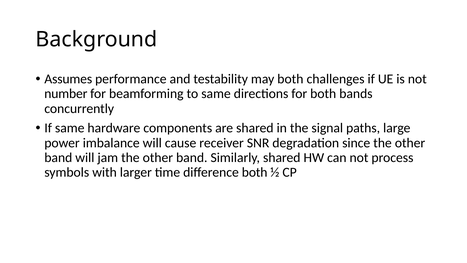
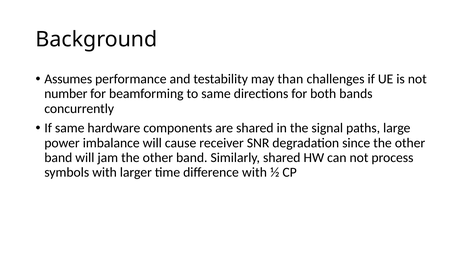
may both: both -> than
difference both: both -> with
